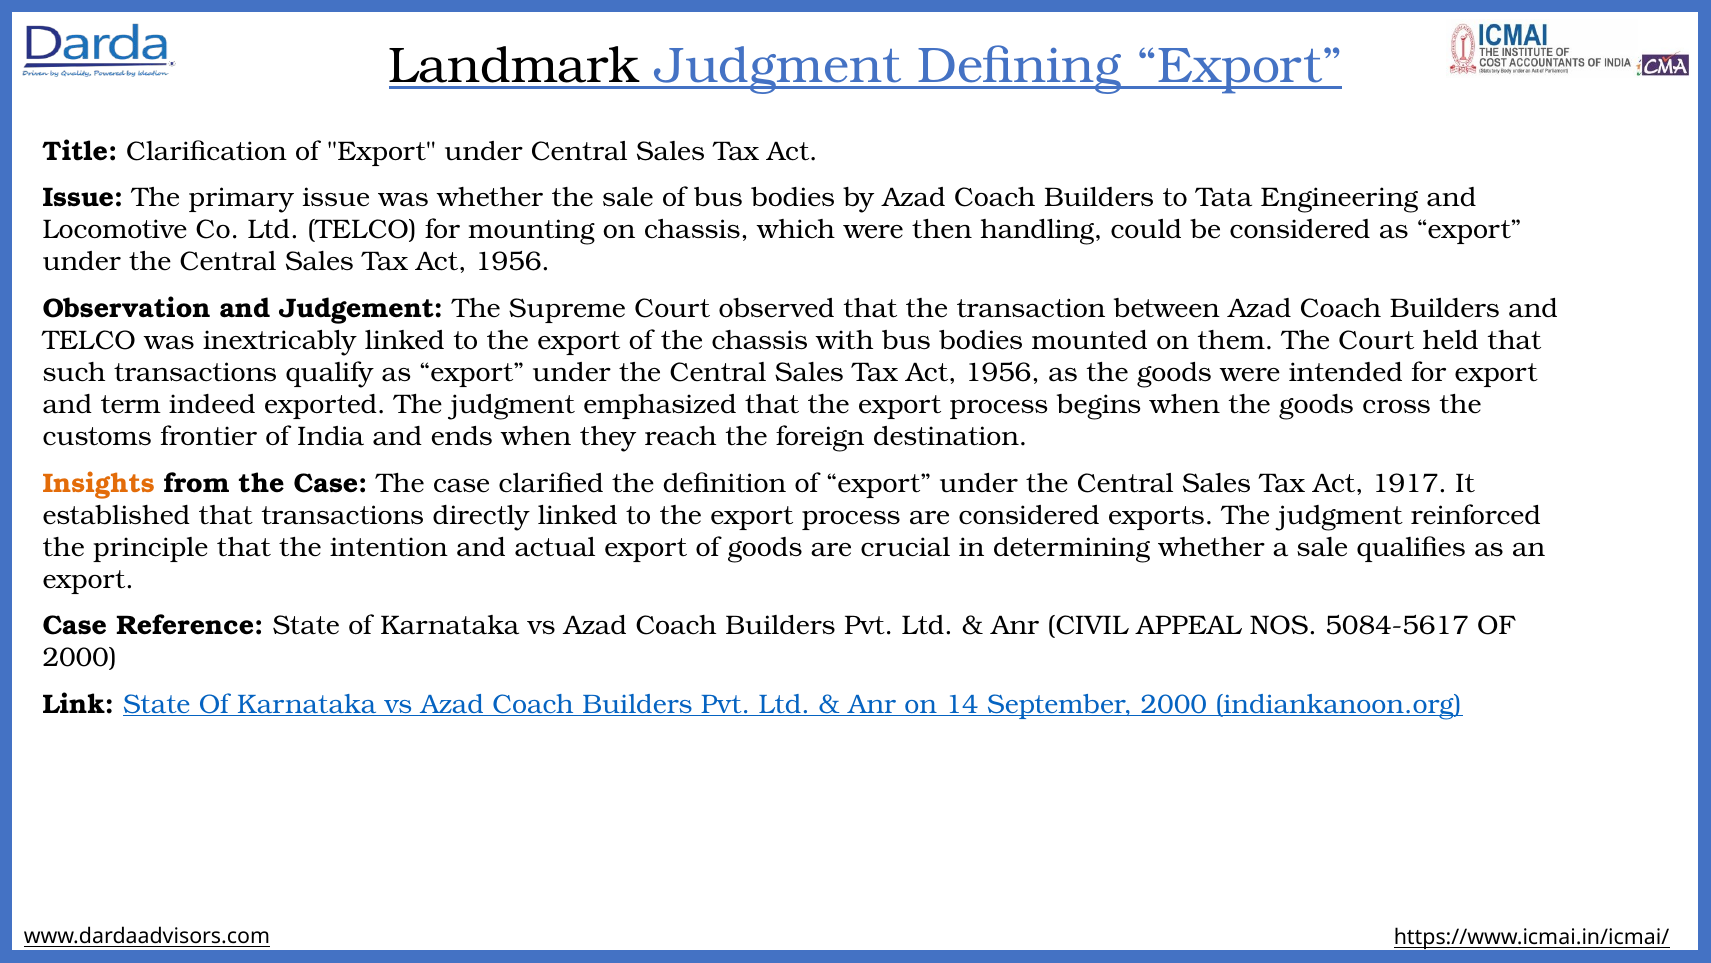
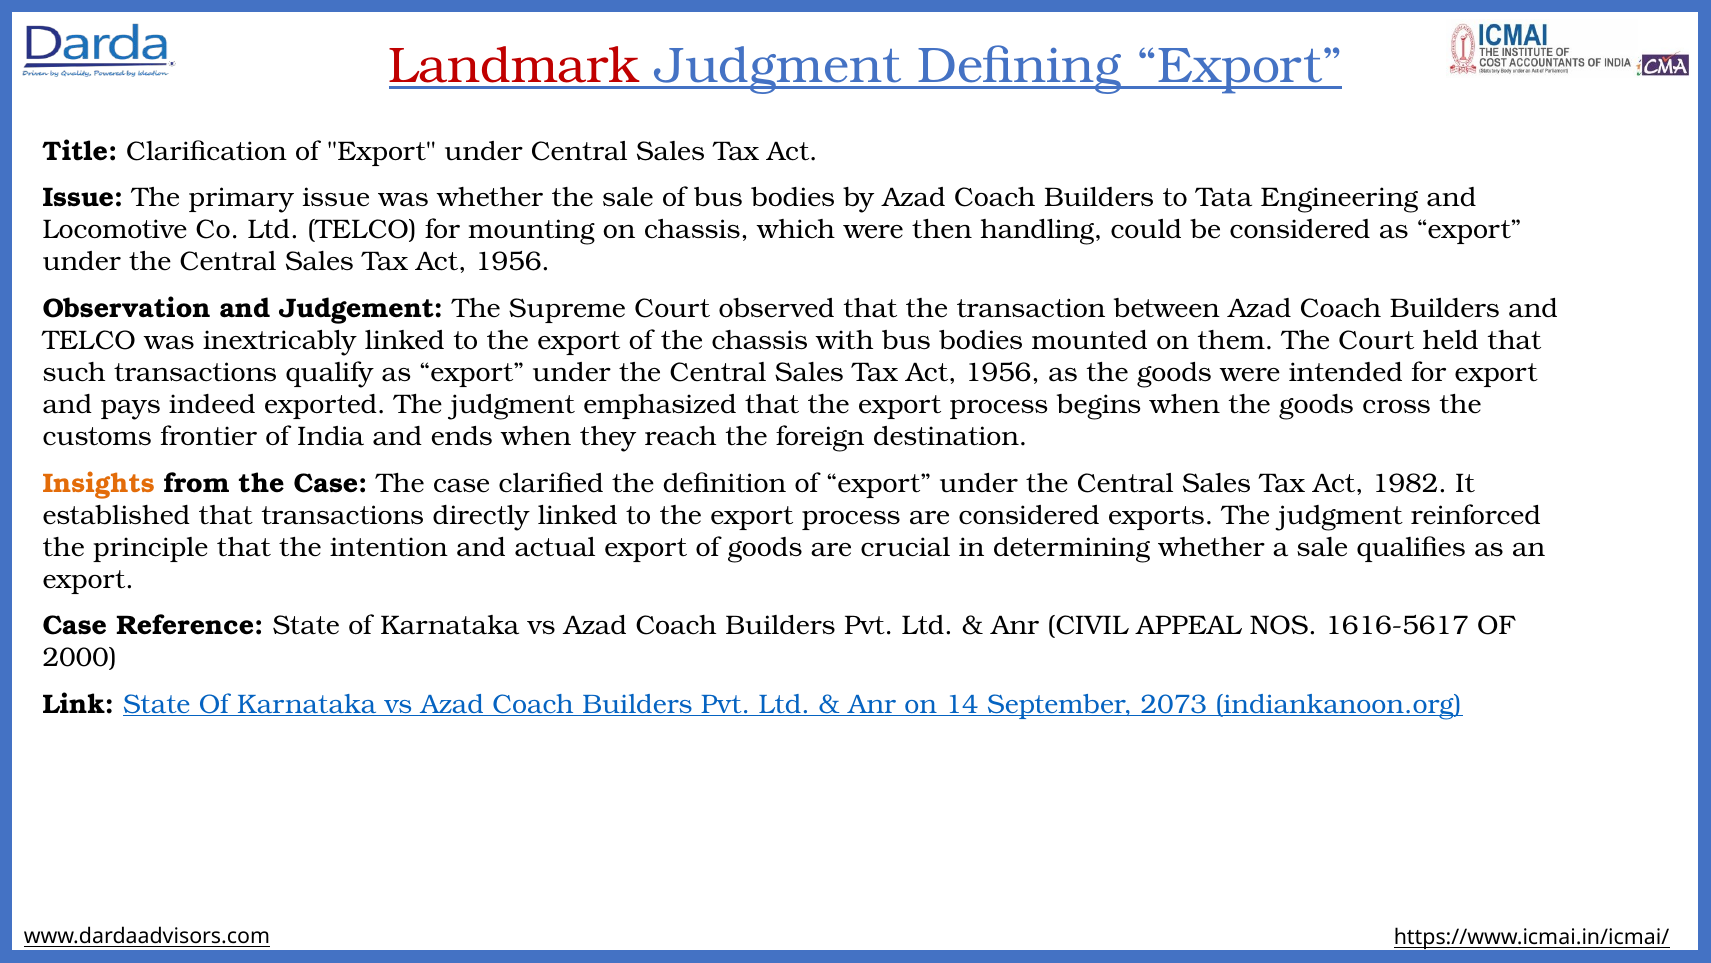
Landmark colour: black -> red
term: term -> pays
1917: 1917 -> 1982
5084-5617: 5084-5617 -> 1616-5617
September 2000: 2000 -> 2073
